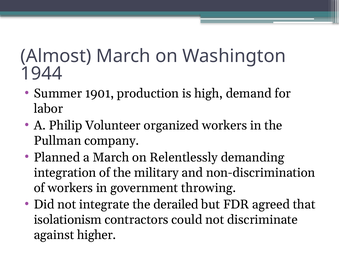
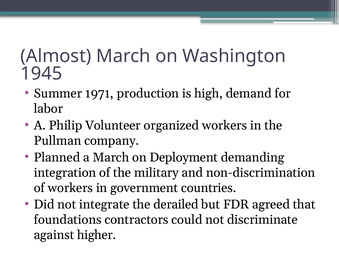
1944: 1944 -> 1945
1901: 1901 -> 1971
Relentlessly: Relentlessly -> Deployment
throwing: throwing -> countries
isolationism: isolationism -> foundations
